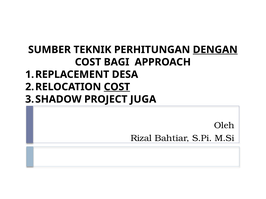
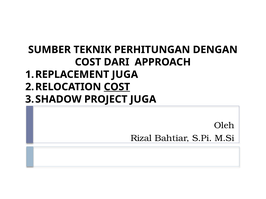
DENGAN underline: present -> none
BAGI: BAGI -> DARI
DESA at (125, 75): DESA -> JUGA
